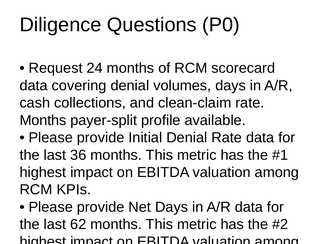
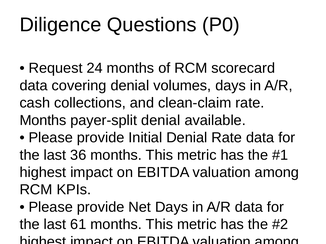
payer-split profile: profile -> denial
62: 62 -> 61
